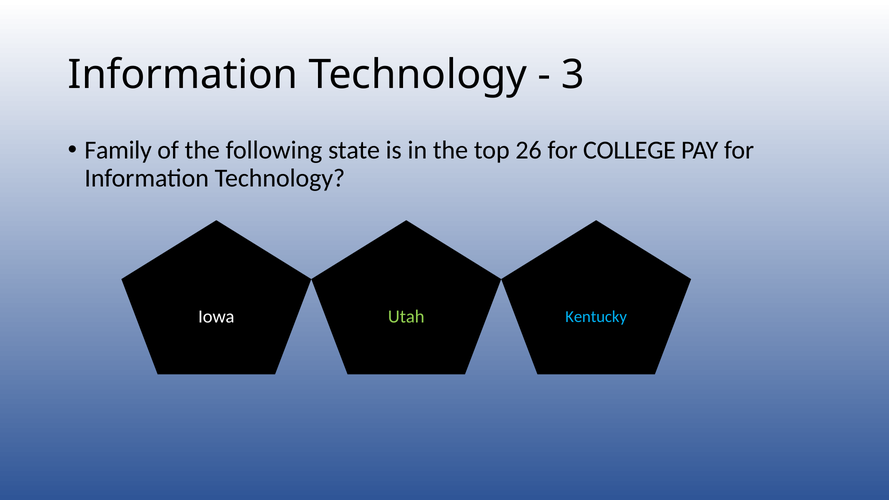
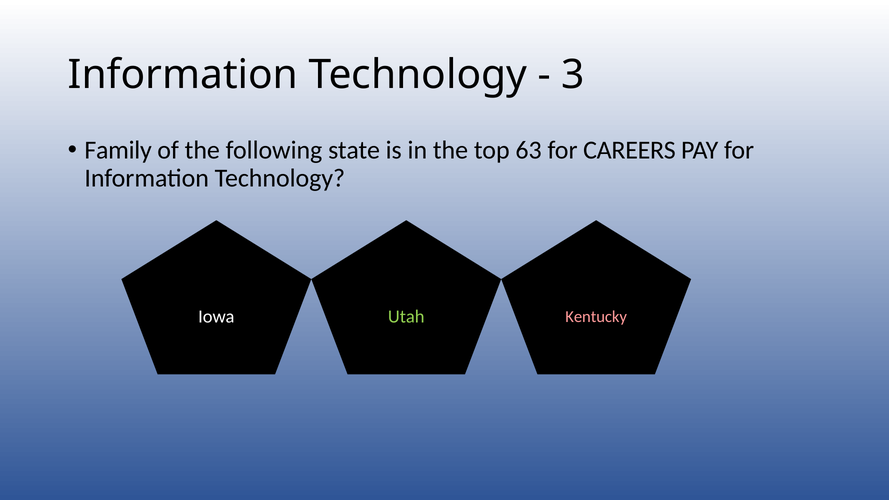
26: 26 -> 63
COLLEGE: COLLEGE -> CAREERS
Kentucky colour: light blue -> pink
